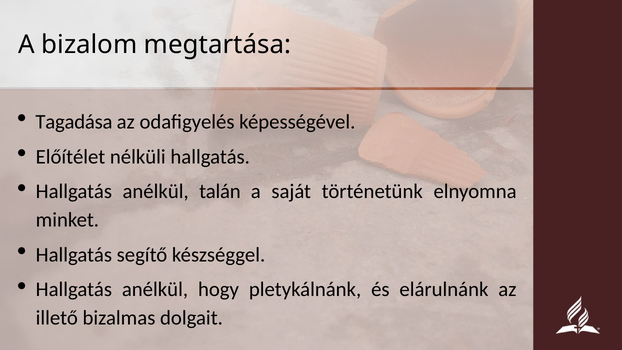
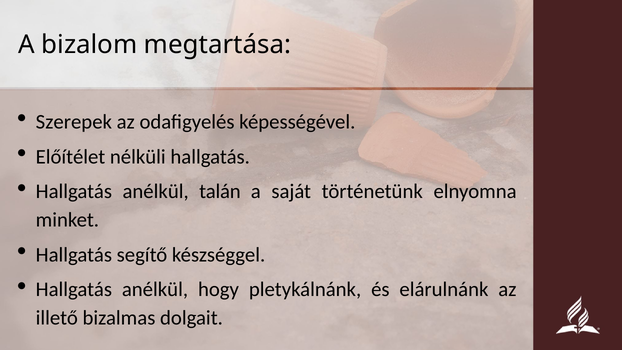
Tagadása: Tagadása -> Szerepek
